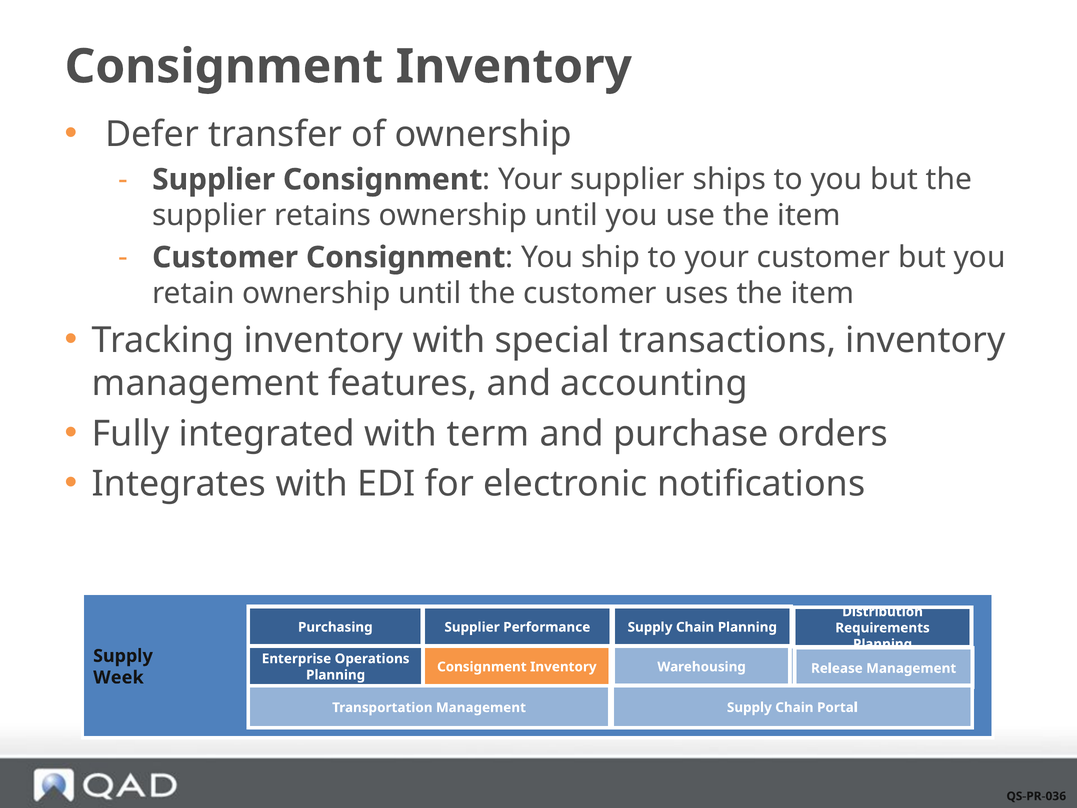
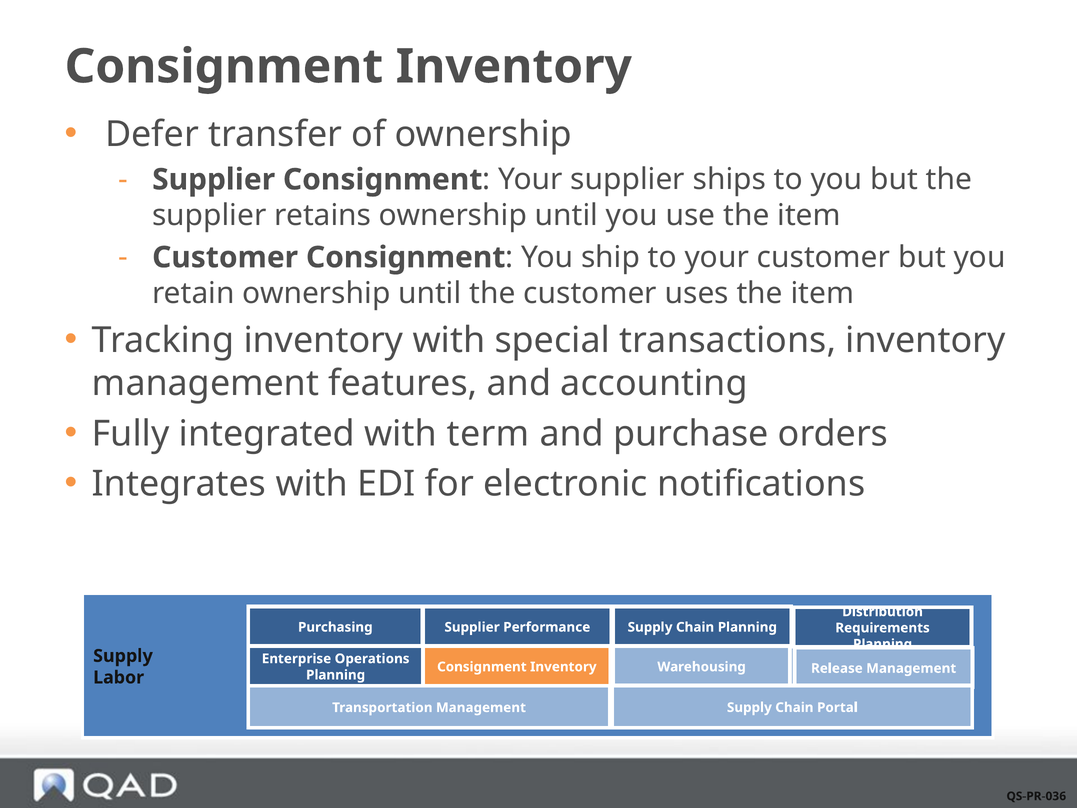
Week: Week -> Labor
